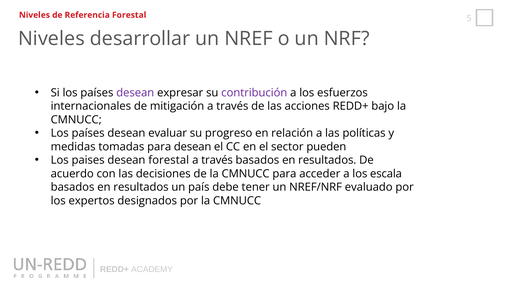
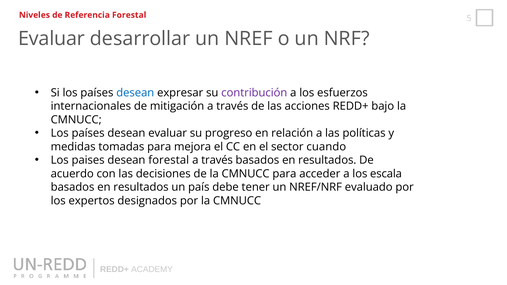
Niveles at (51, 39): Niveles -> Evaluar
desean at (135, 93) colour: purple -> blue
para desean: desean -> mejora
pueden: pueden -> cuando
